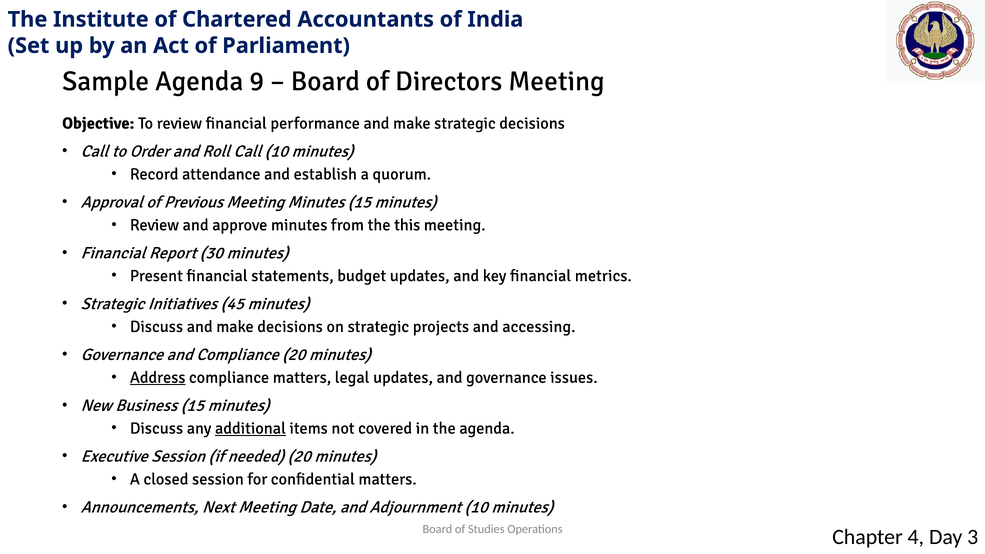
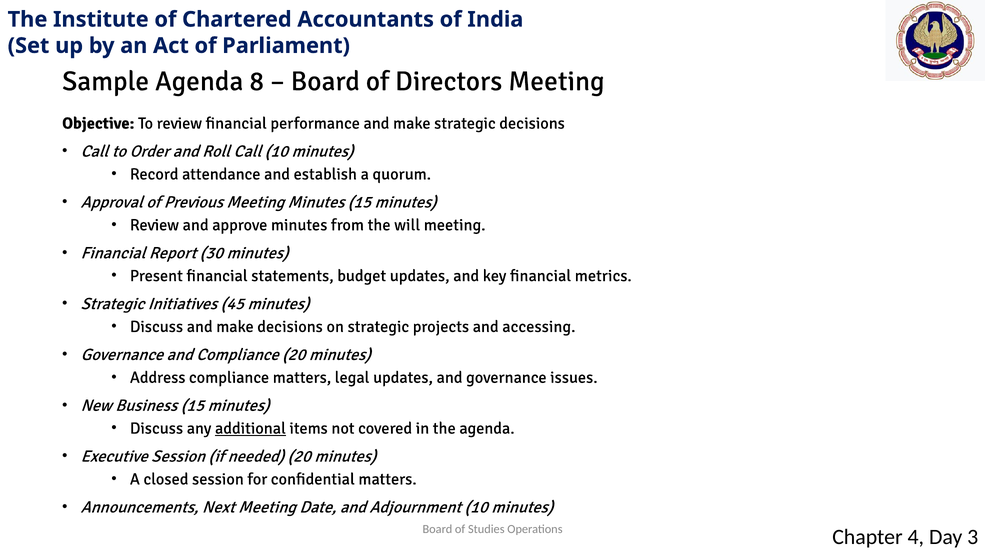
9: 9 -> 8
this: this -> will
Address underline: present -> none
